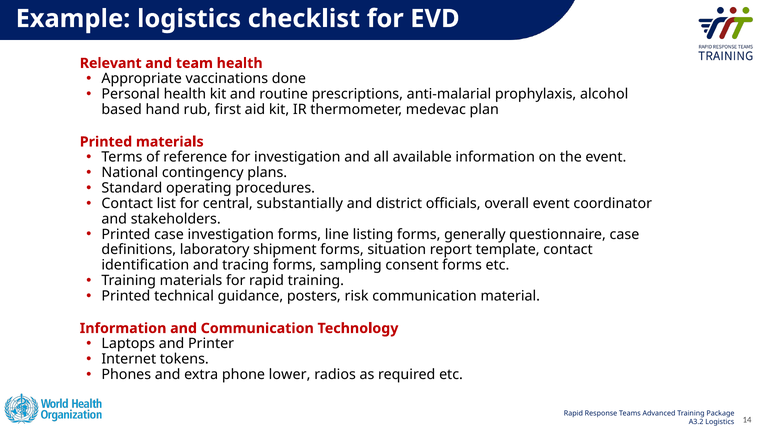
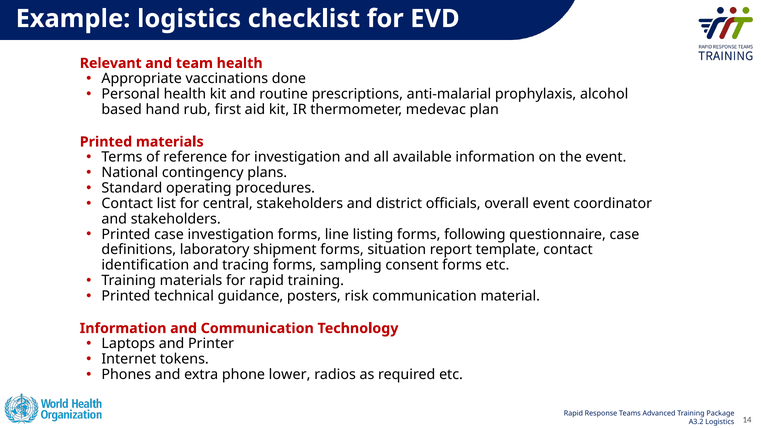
central substantially: substantially -> stakeholders
generally: generally -> following
